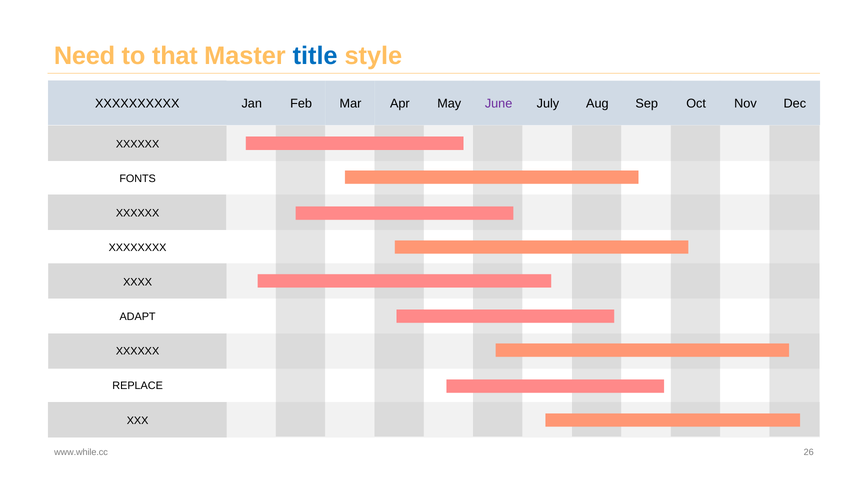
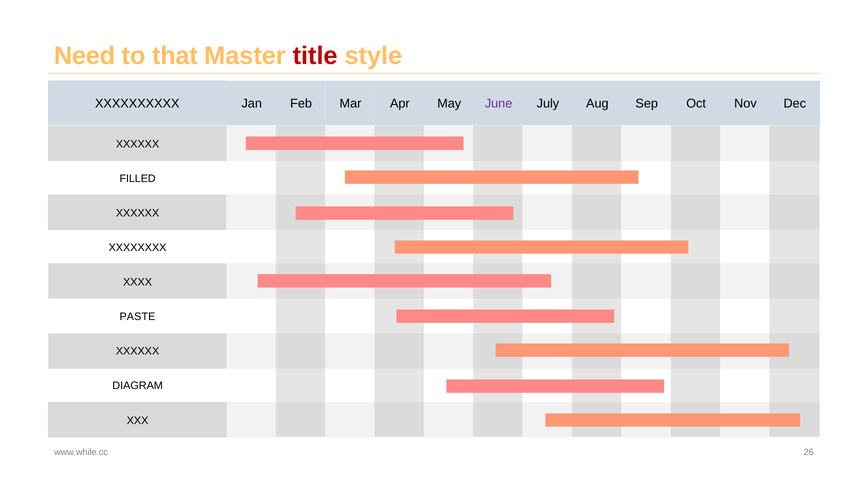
title colour: blue -> red
FONTS: FONTS -> FILLED
ADAPT: ADAPT -> PASTE
REPLACE: REPLACE -> DIAGRAM
